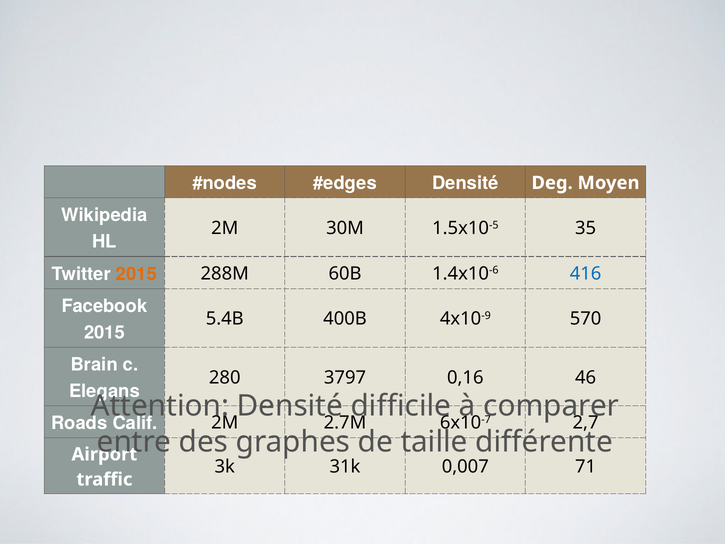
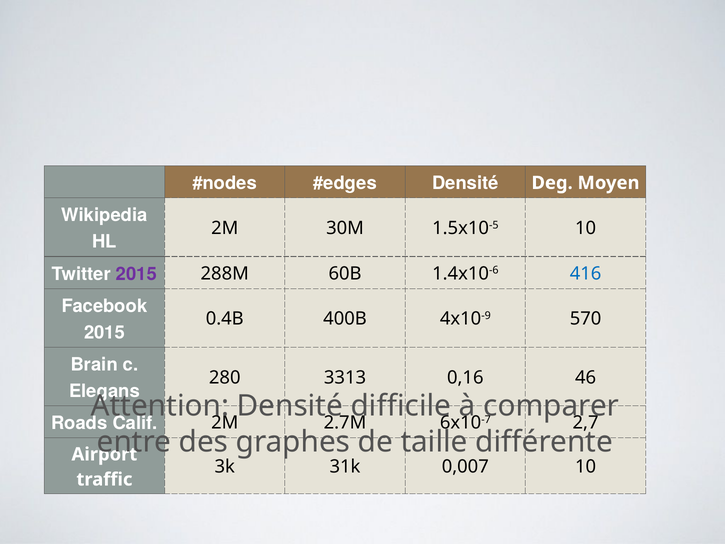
1.5x10-5 35: 35 -> 10
2015 at (136, 274) colour: orange -> purple
5.4B: 5.4B -> 0.4B
3797: 3797 -> 3313
0,007 71: 71 -> 10
